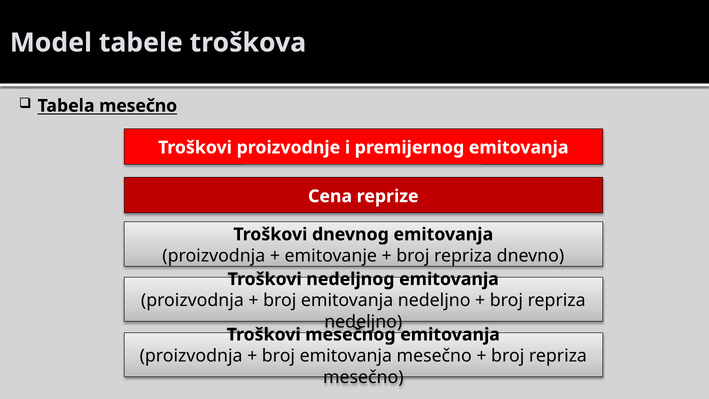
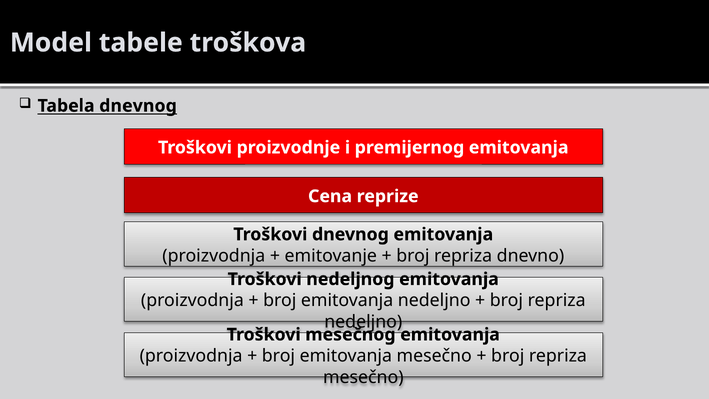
Tabela mesečno: mesečno -> dnevnog
